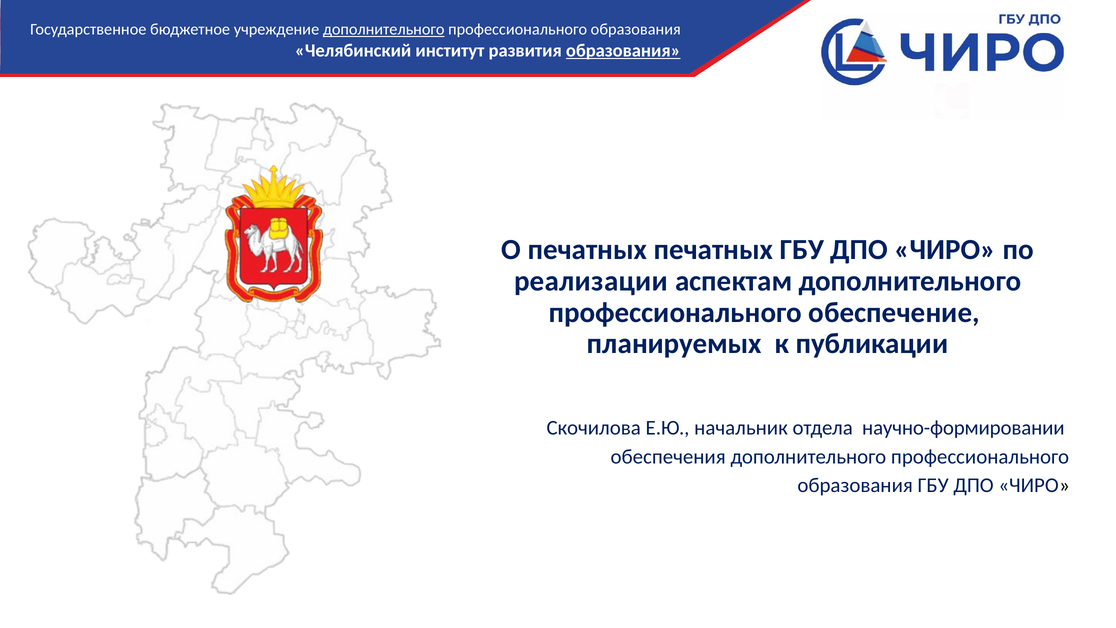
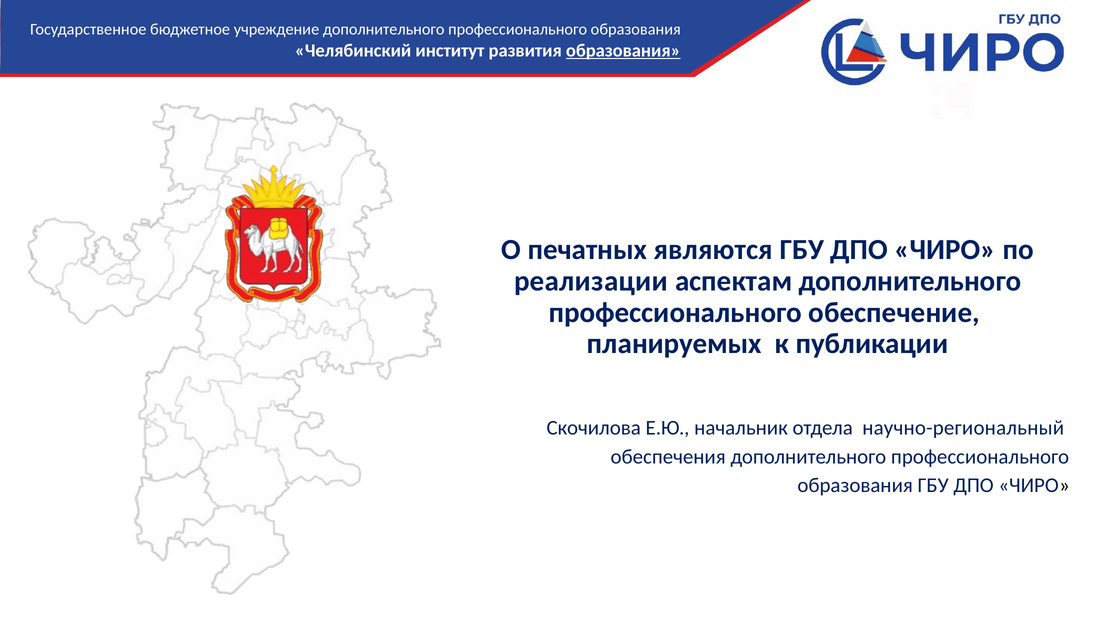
дополнительного at (384, 29) underline: present -> none
печатных печатных: печатных -> являются
научно-формировании: научно-формировании -> научно-региональный
